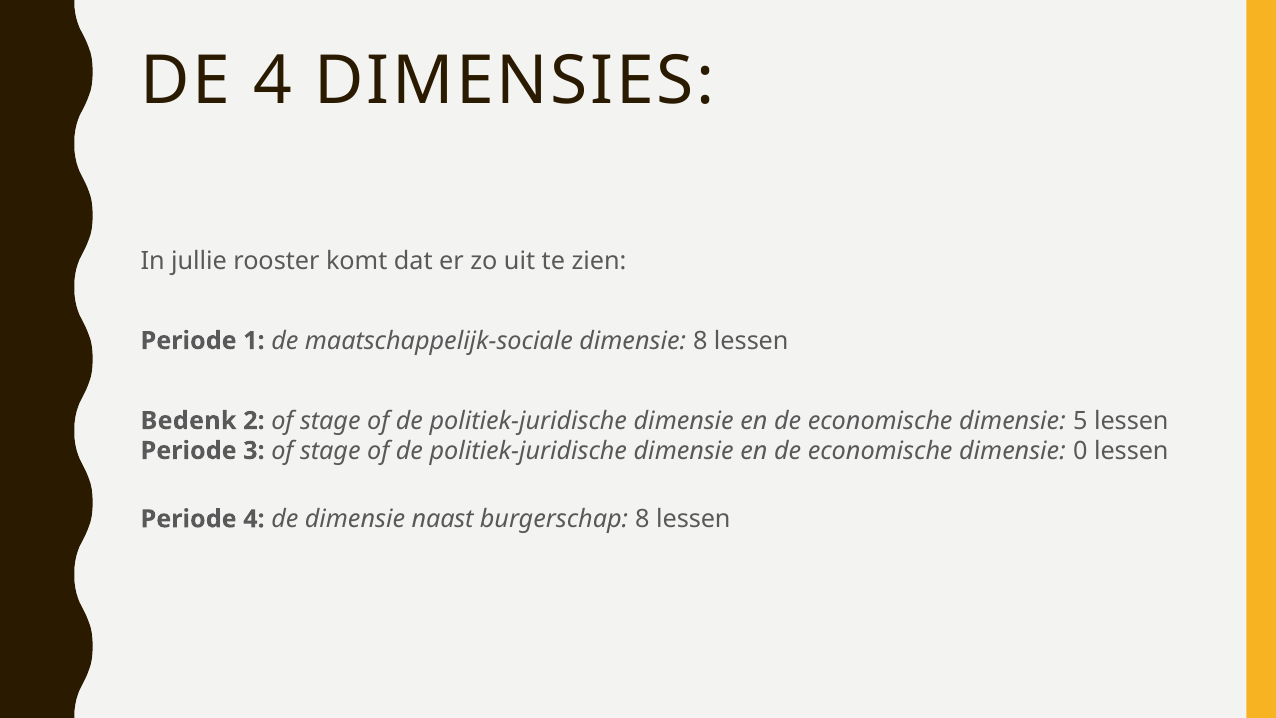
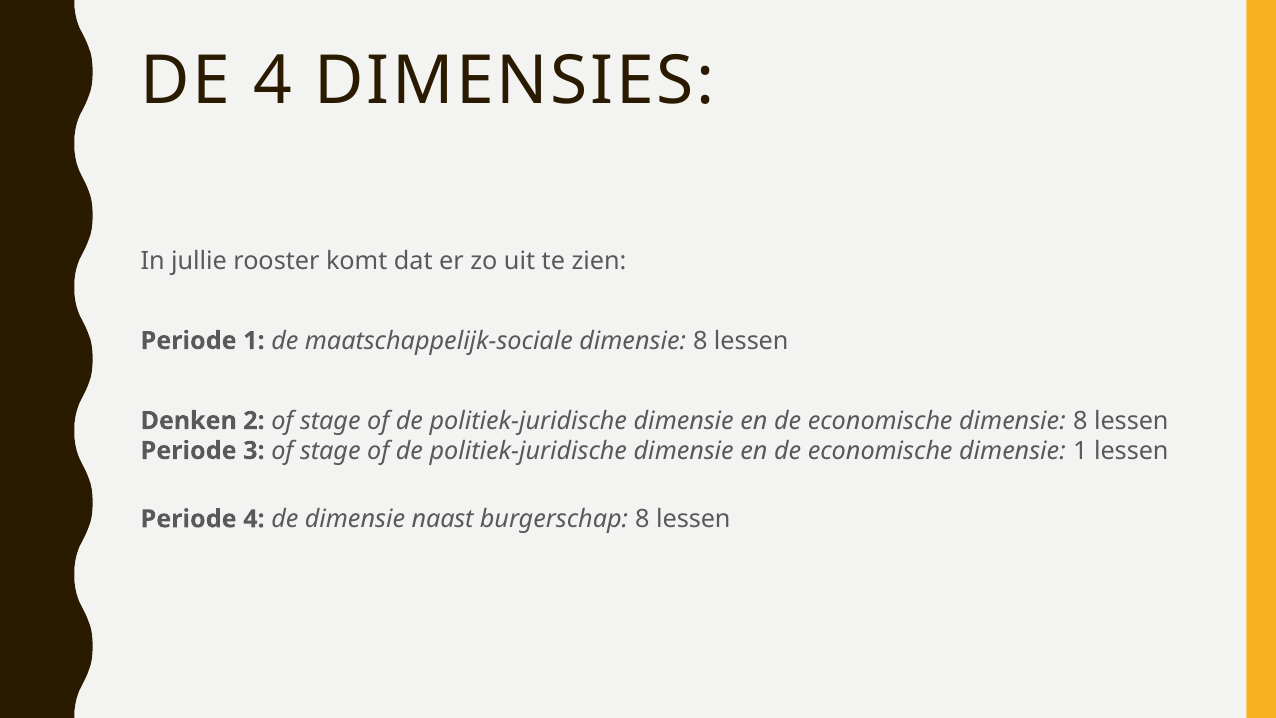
Bedenk: Bedenk -> Denken
economische dimensie 5: 5 -> 8
dimensie 0: 0 -> 1
